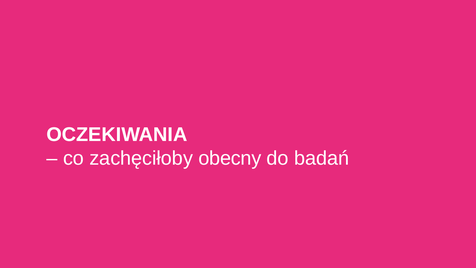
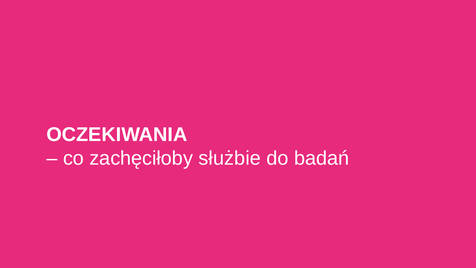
obecny: obecny -> służbie
